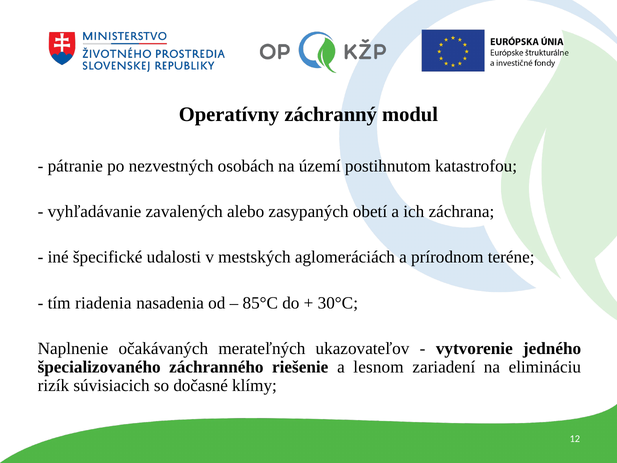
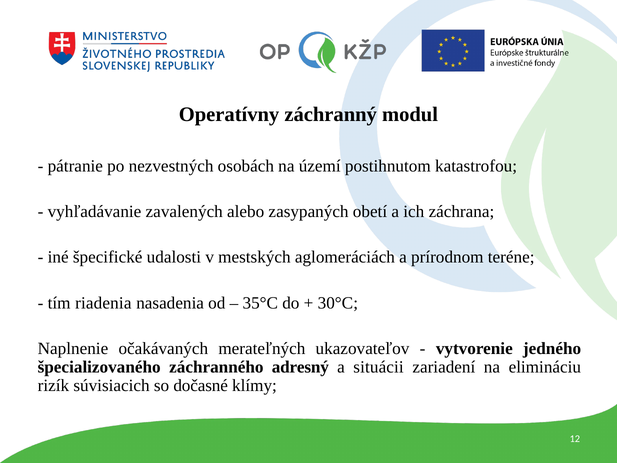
85°C: 85°C -> 35°C
riešenie: riešenie -> adresný
lesnom: lesnom -> situácii
